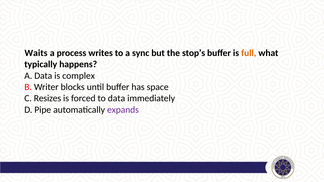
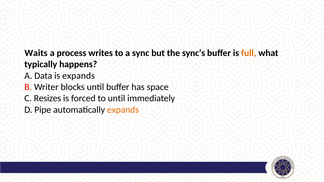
stop’s: stop’s -> sync’s
is complex: complex -> expands
to data: data -> until
expands at (123, 110) colour: purple -> orange
